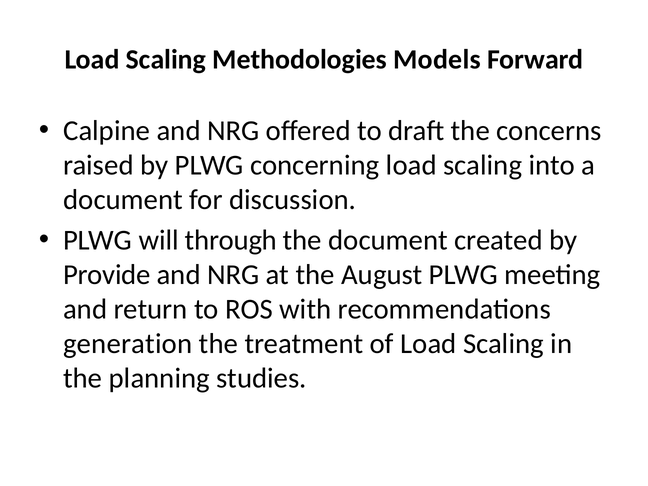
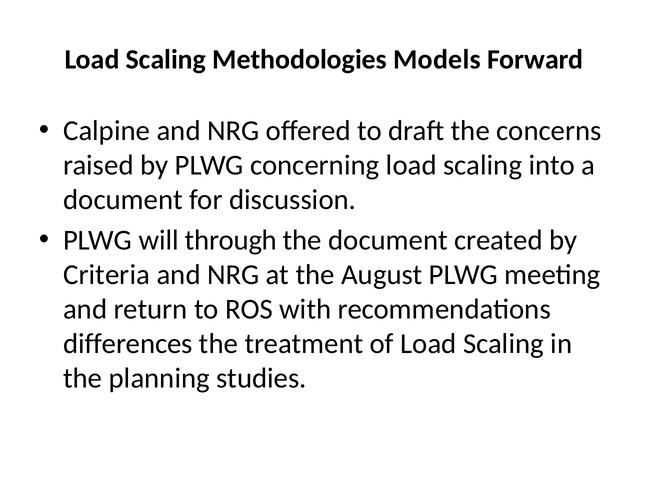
Provide: Provide -> Criteria
generation: generation -> differences
